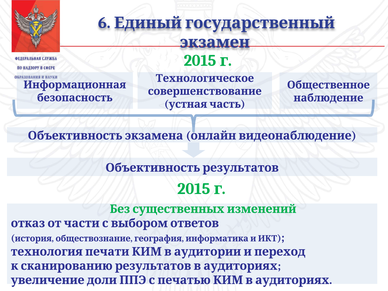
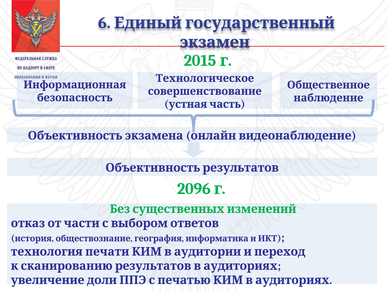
2015 at (194, 189): 2015 -> 2096
